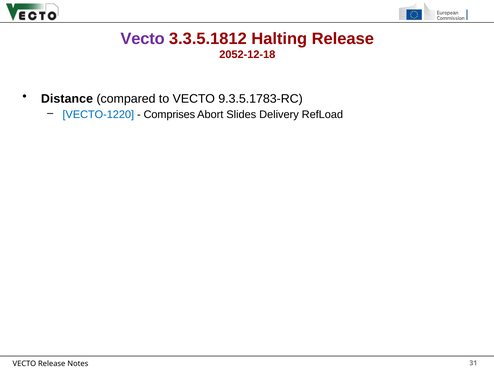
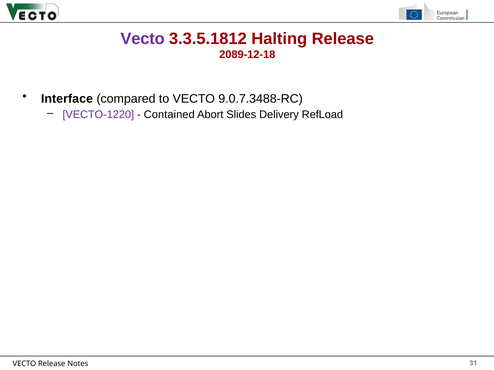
2052-12-18: 2052-12-18 -> 2089-12-18
Distance: Distance -> Interface
9.3.5.1783-RC: 9.3.5.1783-RC -> 9.0.7.3488-RC
VECTO-1220 colour: blue -> purple
Comprises: Comprises -> Contained
